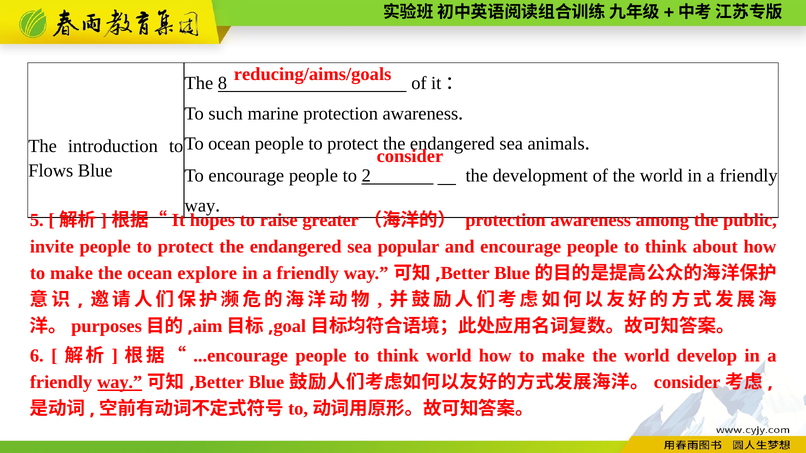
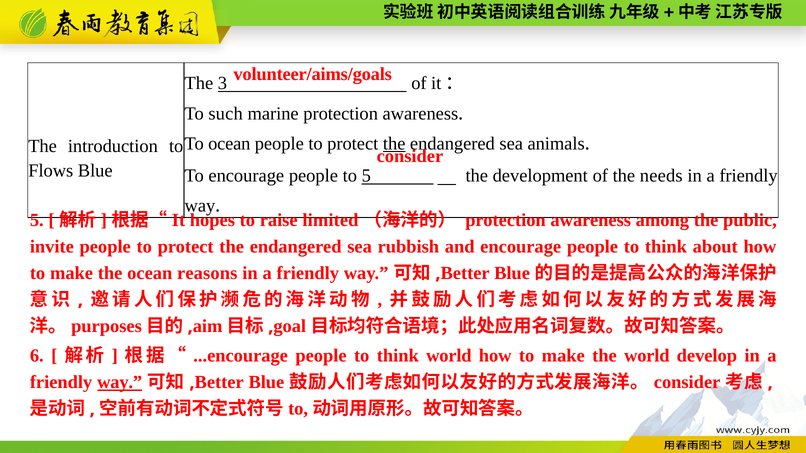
reducing/aims/goals: reducing/aims/goals -> volunteer/aims/goals
8: 8 -> 3
the at (394, 144) underline: none -> present
to 2: 2 -> 5
of the world: world -> needs
greater: greater -> limited
popular: popular -> rubbish
explore: explore -> reasons
